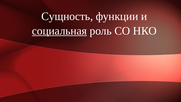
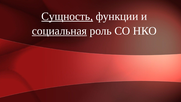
Сущность underline: none -> present
